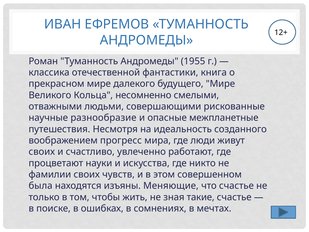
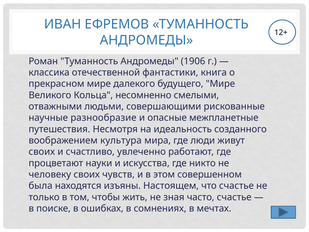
1955: 1955 -> 1906
прогресс: прогресс -> культура
фамилии: фамилии -> человеку
Меняющие: Меняющие -> Настоящем
такие: такие -> часто
